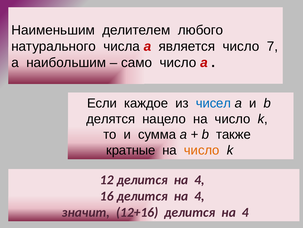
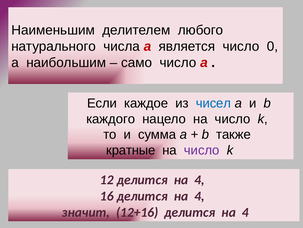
7: 7 -> 0
делятся: делятся -> каждого
число at (202, 150) colour: orange -> purple
